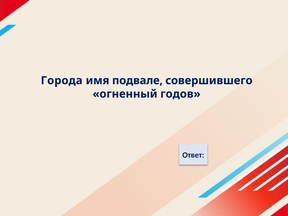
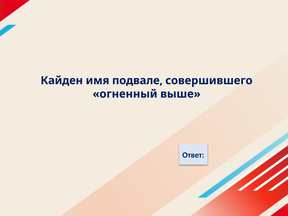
Города: Города -> Кайден
годов: годов -> выше
